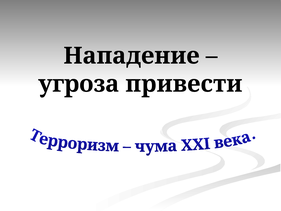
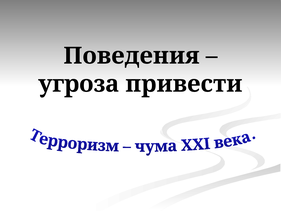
Нападение: Нападение -> Поведения
